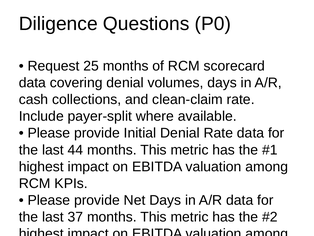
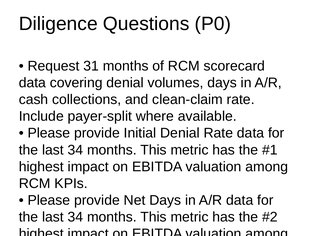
25: 25 -> 31
44 at (75, 150): 44 -> 34
37 at (75, 217): 37 -> 34
